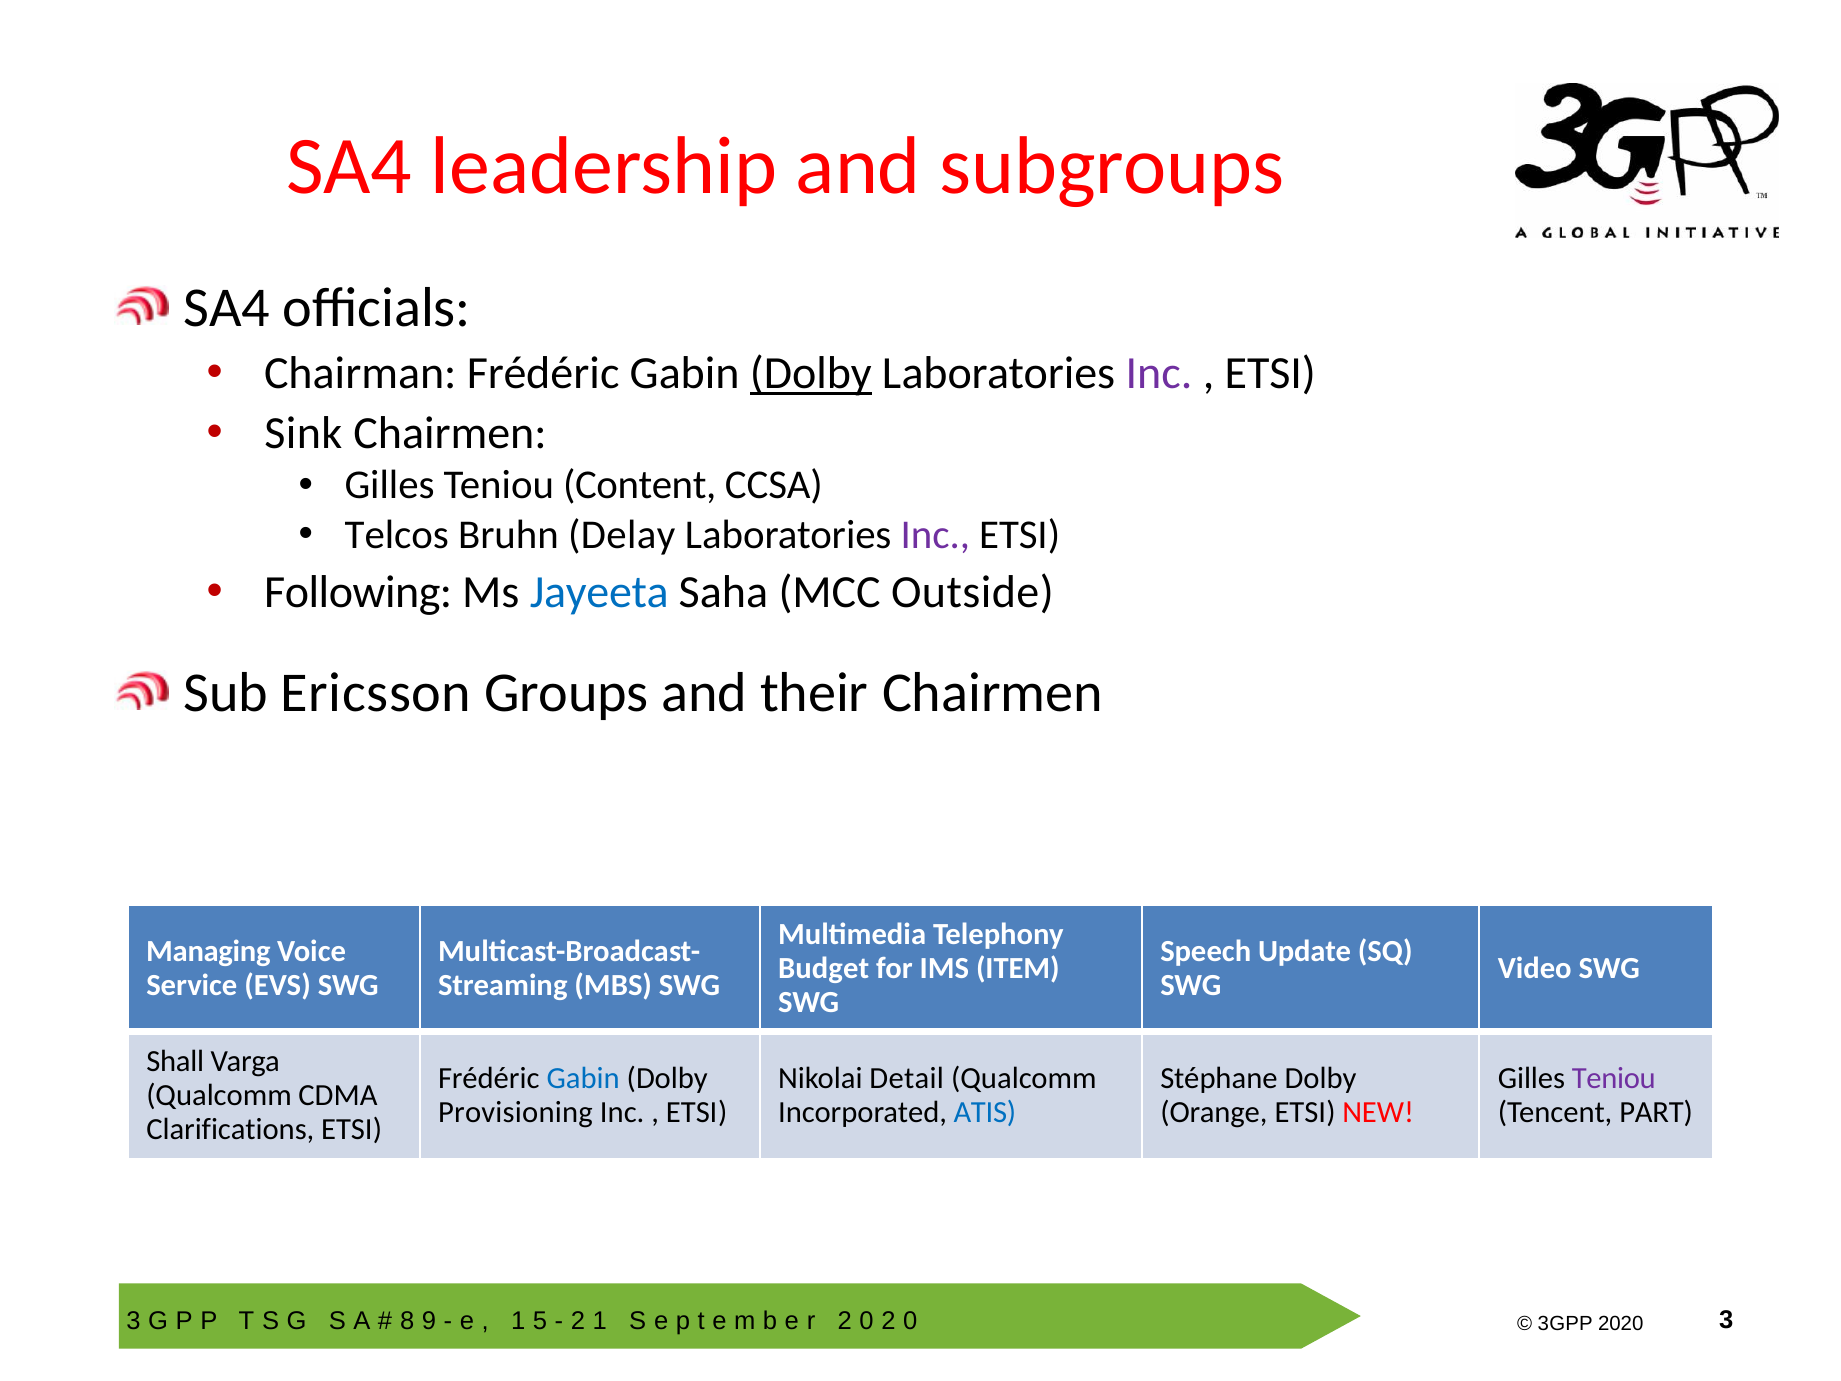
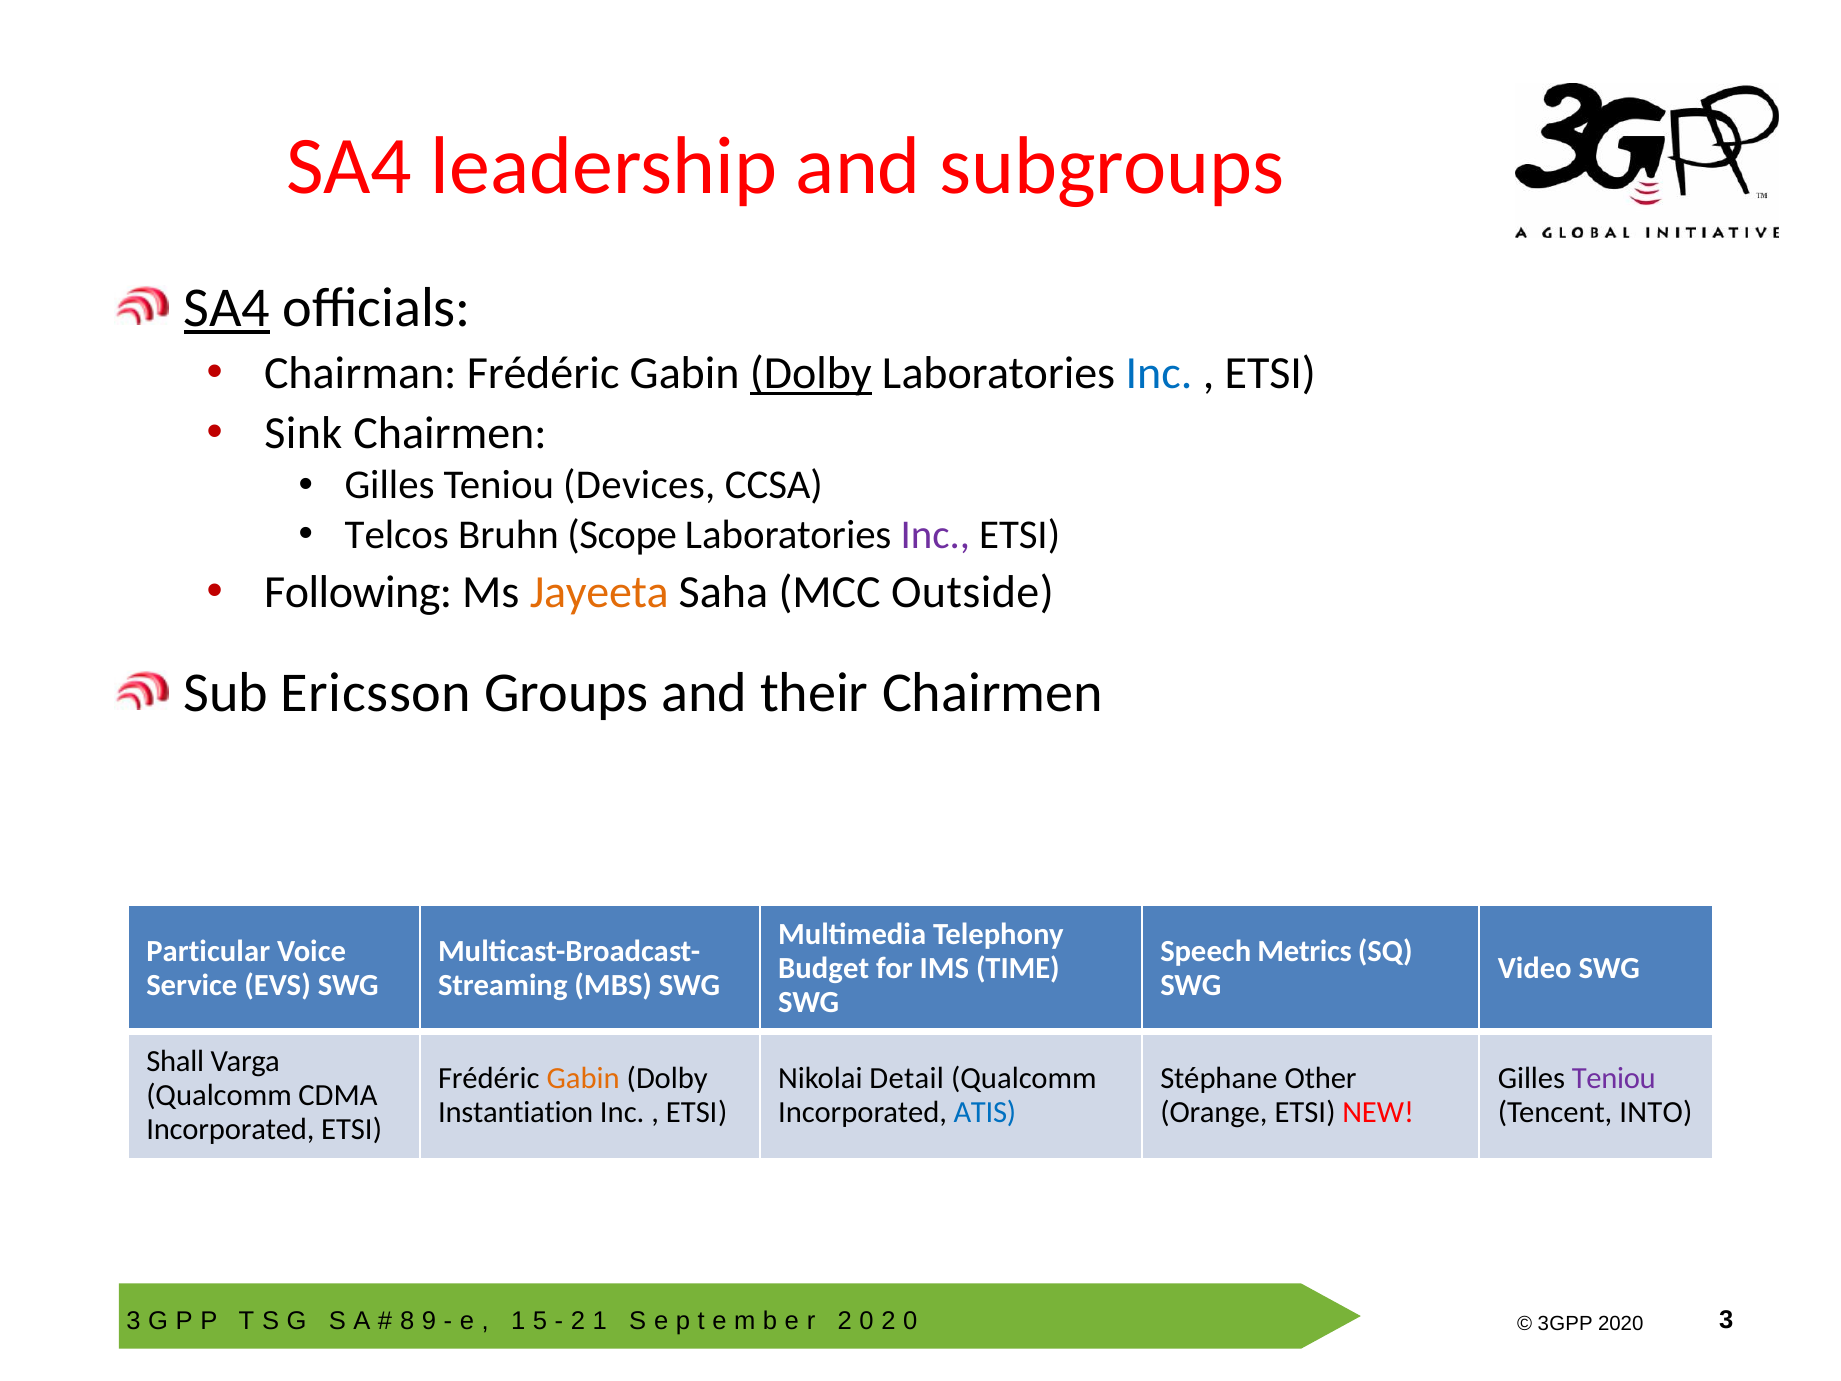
SA4 at (227, 308) underline: none -> present
Inc at (1159, 373) colour: purple -> blue
Content: Content -> Devices
Delay: Delay -> Scope
Jayeeta colour: blue -> orange
Managing: Managing -> Particular
Update: Update -> Metrics
ITEM: ITEM -> TIME
Gabin at (583, 1078) colour: blue -> orange
Stéphane Dolby: Dolby -> Other
Provisioning: Provisioning -> Instantiation
PART: PART -> INTO
Clarifications at (230, 1129): Clarifications -> Incorporated
